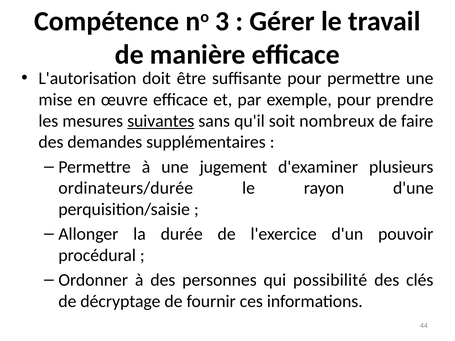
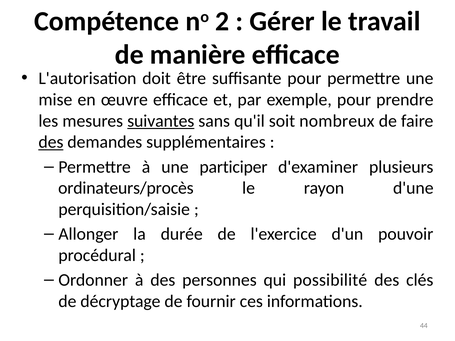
3: 3 -> 2
des at (51, 142) underline: none -> present
jugement: jugement -> participer
ordinateurs/durée: ordinateurs/durée -> ordinateurs/procès
